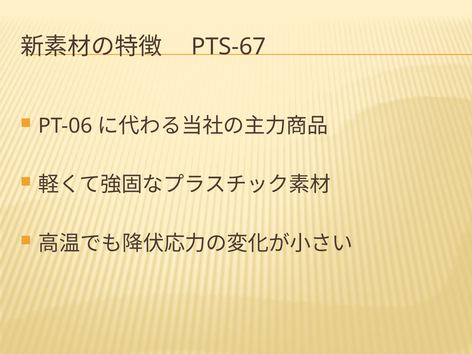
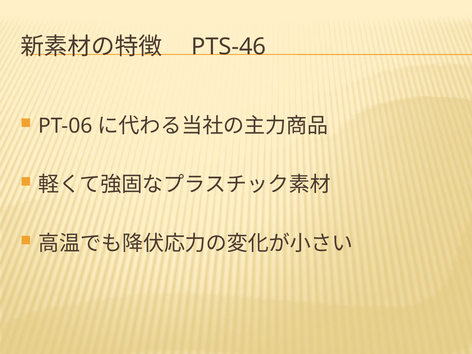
PTS-67: PTS-67 -> PTS-46
